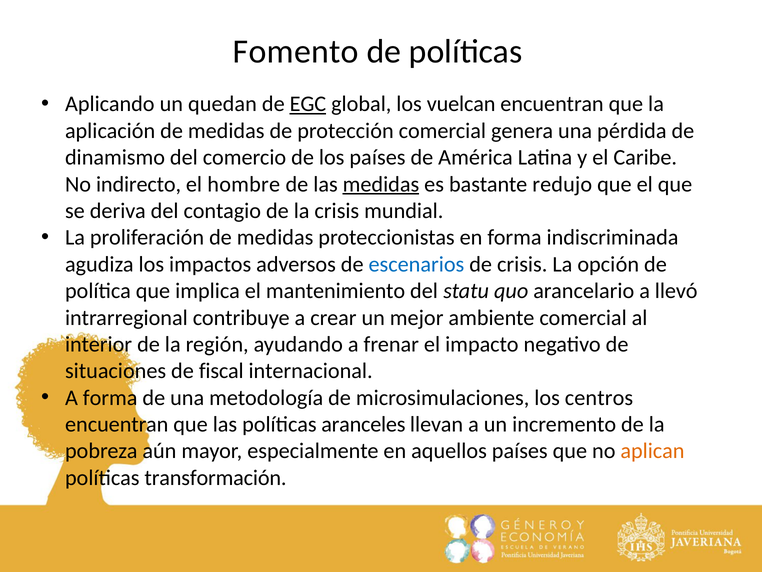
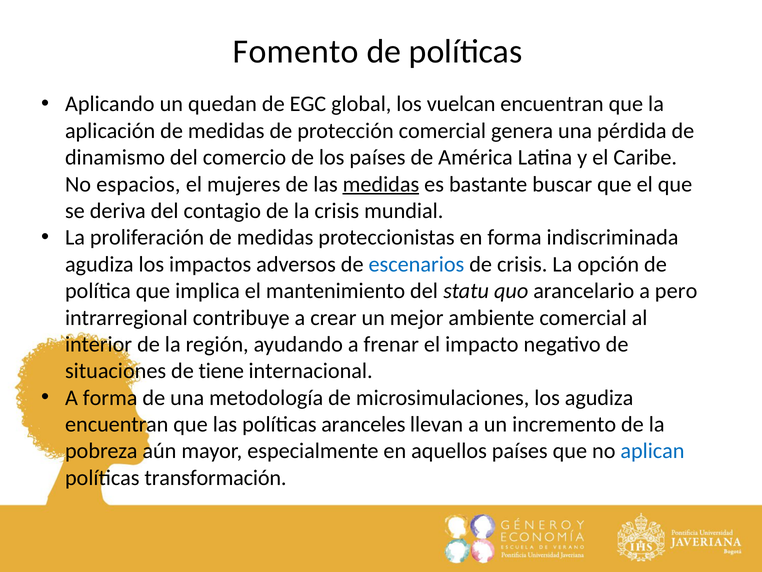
EGC underline: present -> none
indirecto: indirecto -> espacios
hombre: hombre -> mujeres
redujo: redujo -> buscar
llevó: llevó -> pero
fiscal: fiscal -> tiene
los centros: centros -> agudiza
aplican colour: orange -> blue
